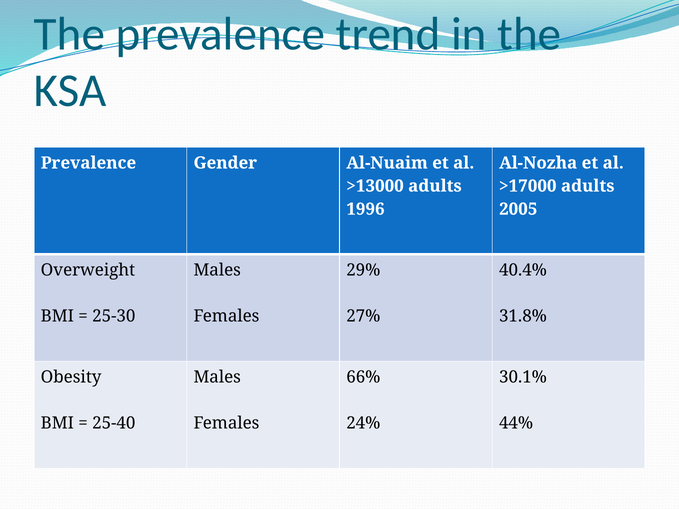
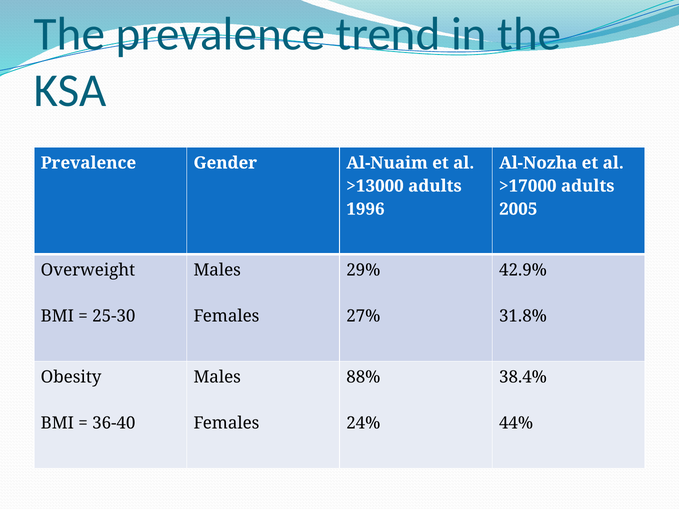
40.4%: 40.4% -> 42.9%
66%: 66% -> 88%
30.1%: 30.1% -> 38.4%
25-40: 25-40 -> 36-40
